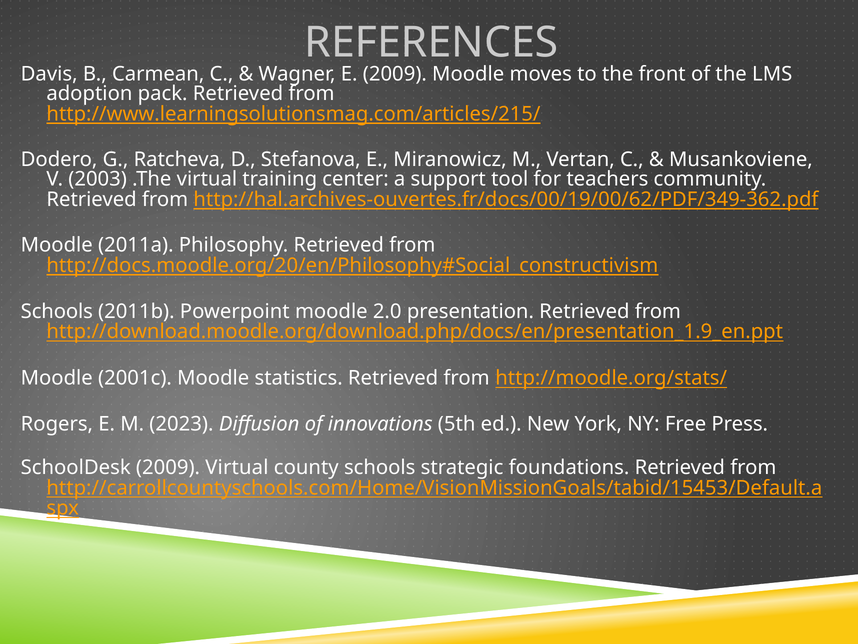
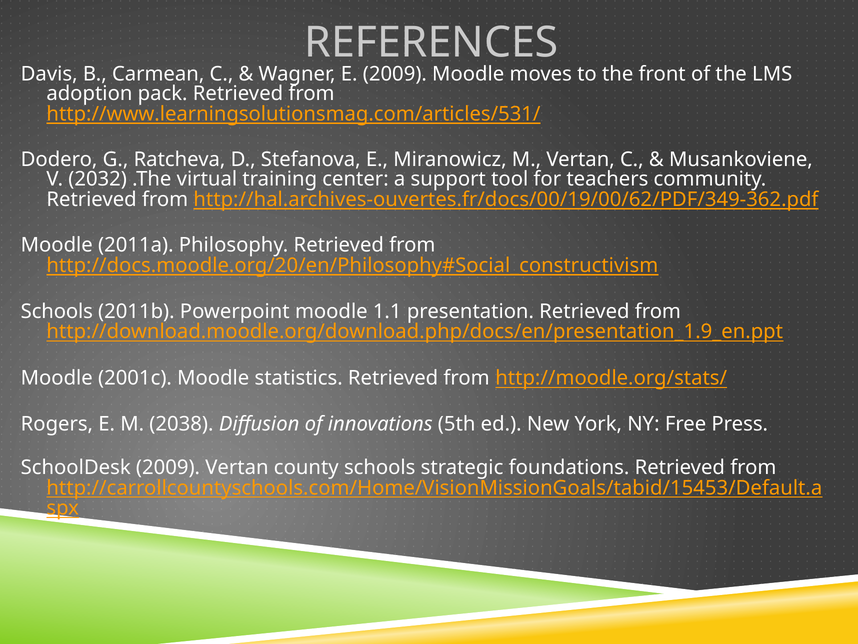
http://www.learningsolutionsmag.com/articles/215/: http://www.learningsolutionsmag.com/articles/215/ -> http://www.learningsolutionsmag.com/articles/531/
2003: 2003 -> 2032
2.0: 2.0 -> 1.1
2023: 2023 -> 2038
2009 Virtual: Virtual -> Vertan
